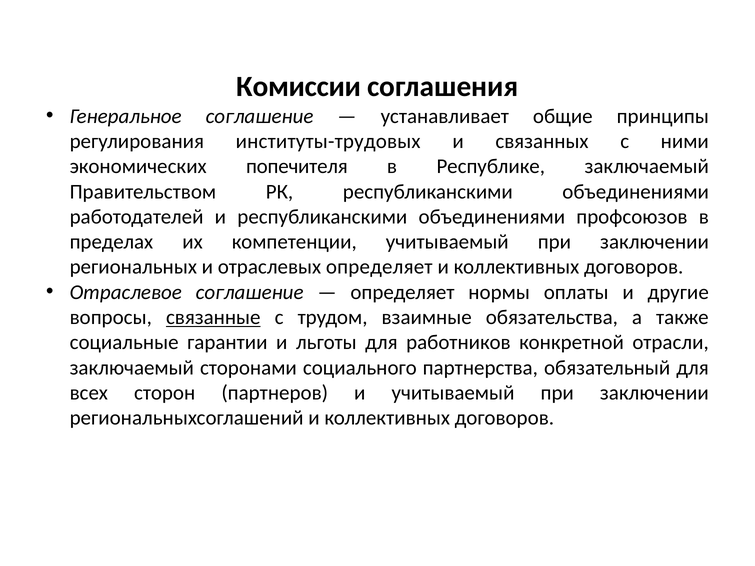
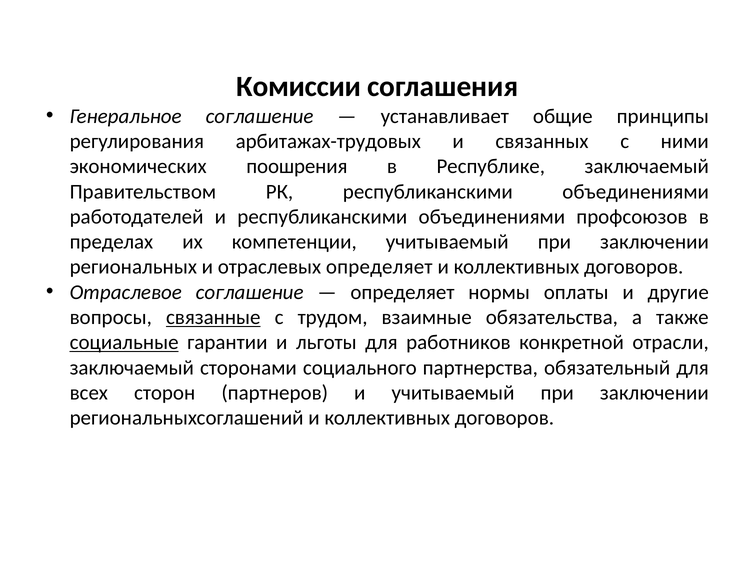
институты-трудовых: институты-трудовых -> арбитажах-трудовых
попечителя: попечителя -> поошрения
социальные underline: none -> present
